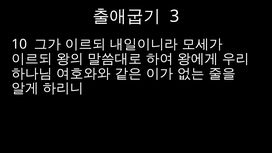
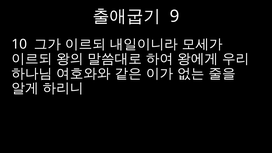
3: 3 -> 9
